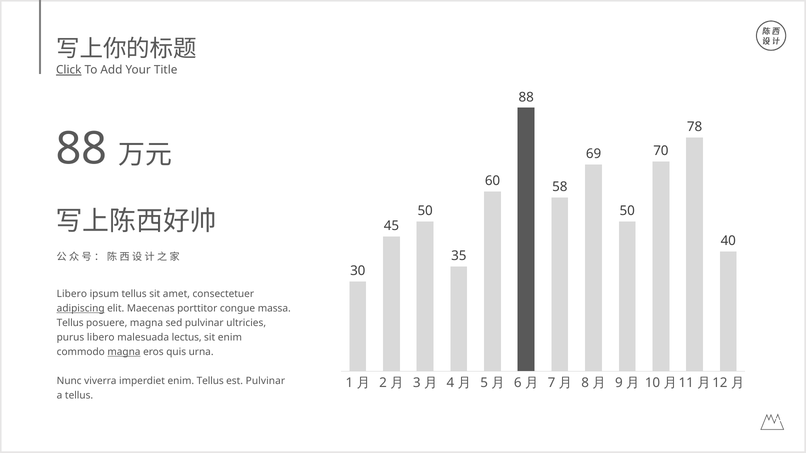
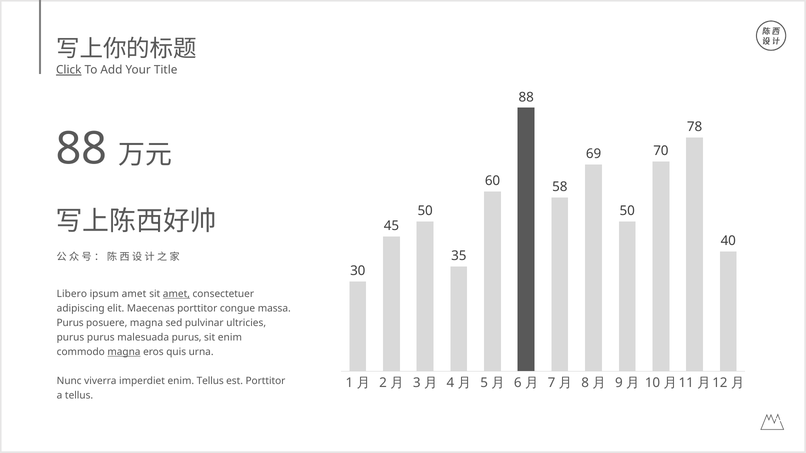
ipsum tellus: tellus -> amet
amet at (176, 294) underline: none -> present
adipiscing underline: present -> none
Tellus at (70, 323): Tellus -> Purus
purus libero: libero -> purus
malesuada lectus: lectus -> purus
est Pulvinar: Pulvinar -> Porttitor
